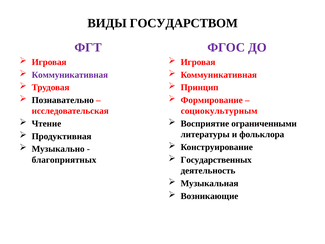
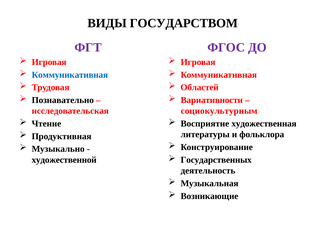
Коммуникативная at (70, 75) colour: purple -> blue
Принцип: Принцип -> Областей
Формирование: Формирование -> Вариативности
ограниченными: ограниченными -> художественная
благоприятных: благоприятных -> художественной
